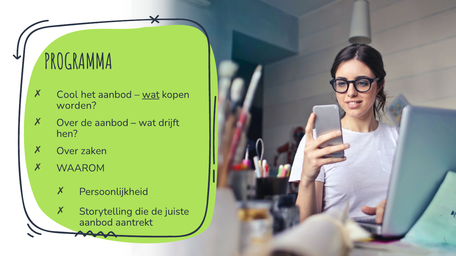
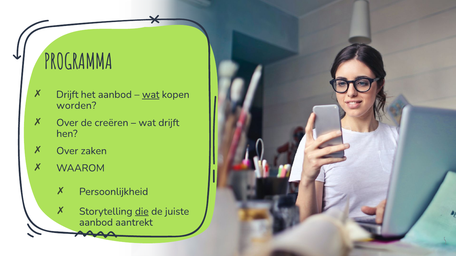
Cool at (67, 95): Cool -> Drijft
de aanbod: aanbod -> creëren
die underline: none -> present
